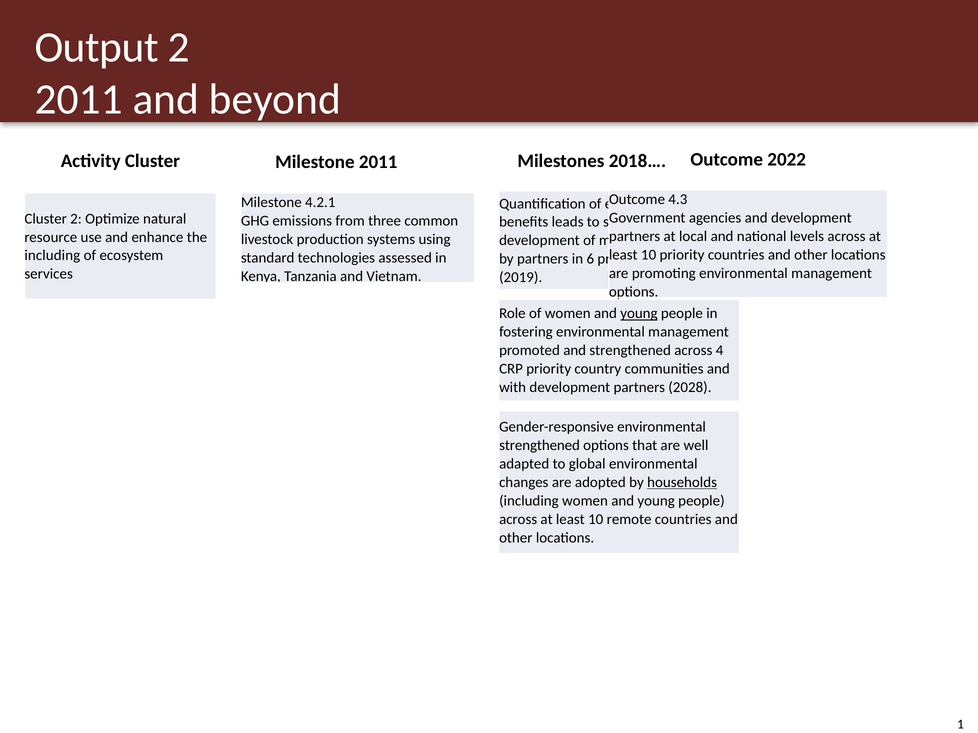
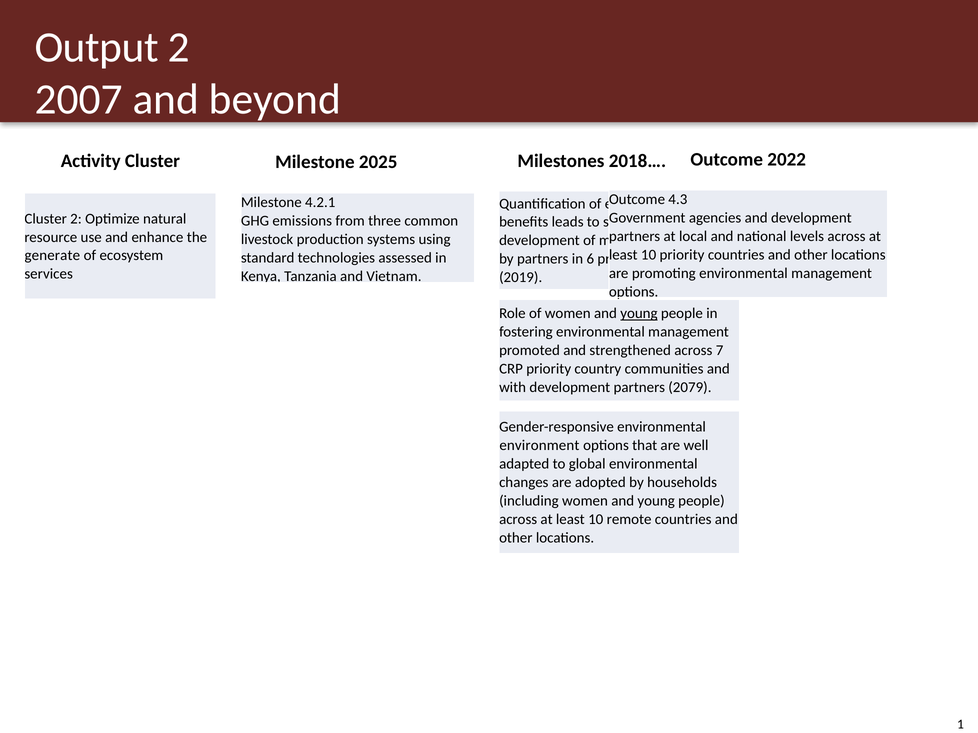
2011 at (79, 99): 2011 -> 2007
Milestone 2011: 2011 -> 2025
including at (52, 256): including -> generate
4: 4 -> 7
2028: 2028 -> 2079
strengthened at (540, 446): strengthened -> environment
households underline: present -> none
